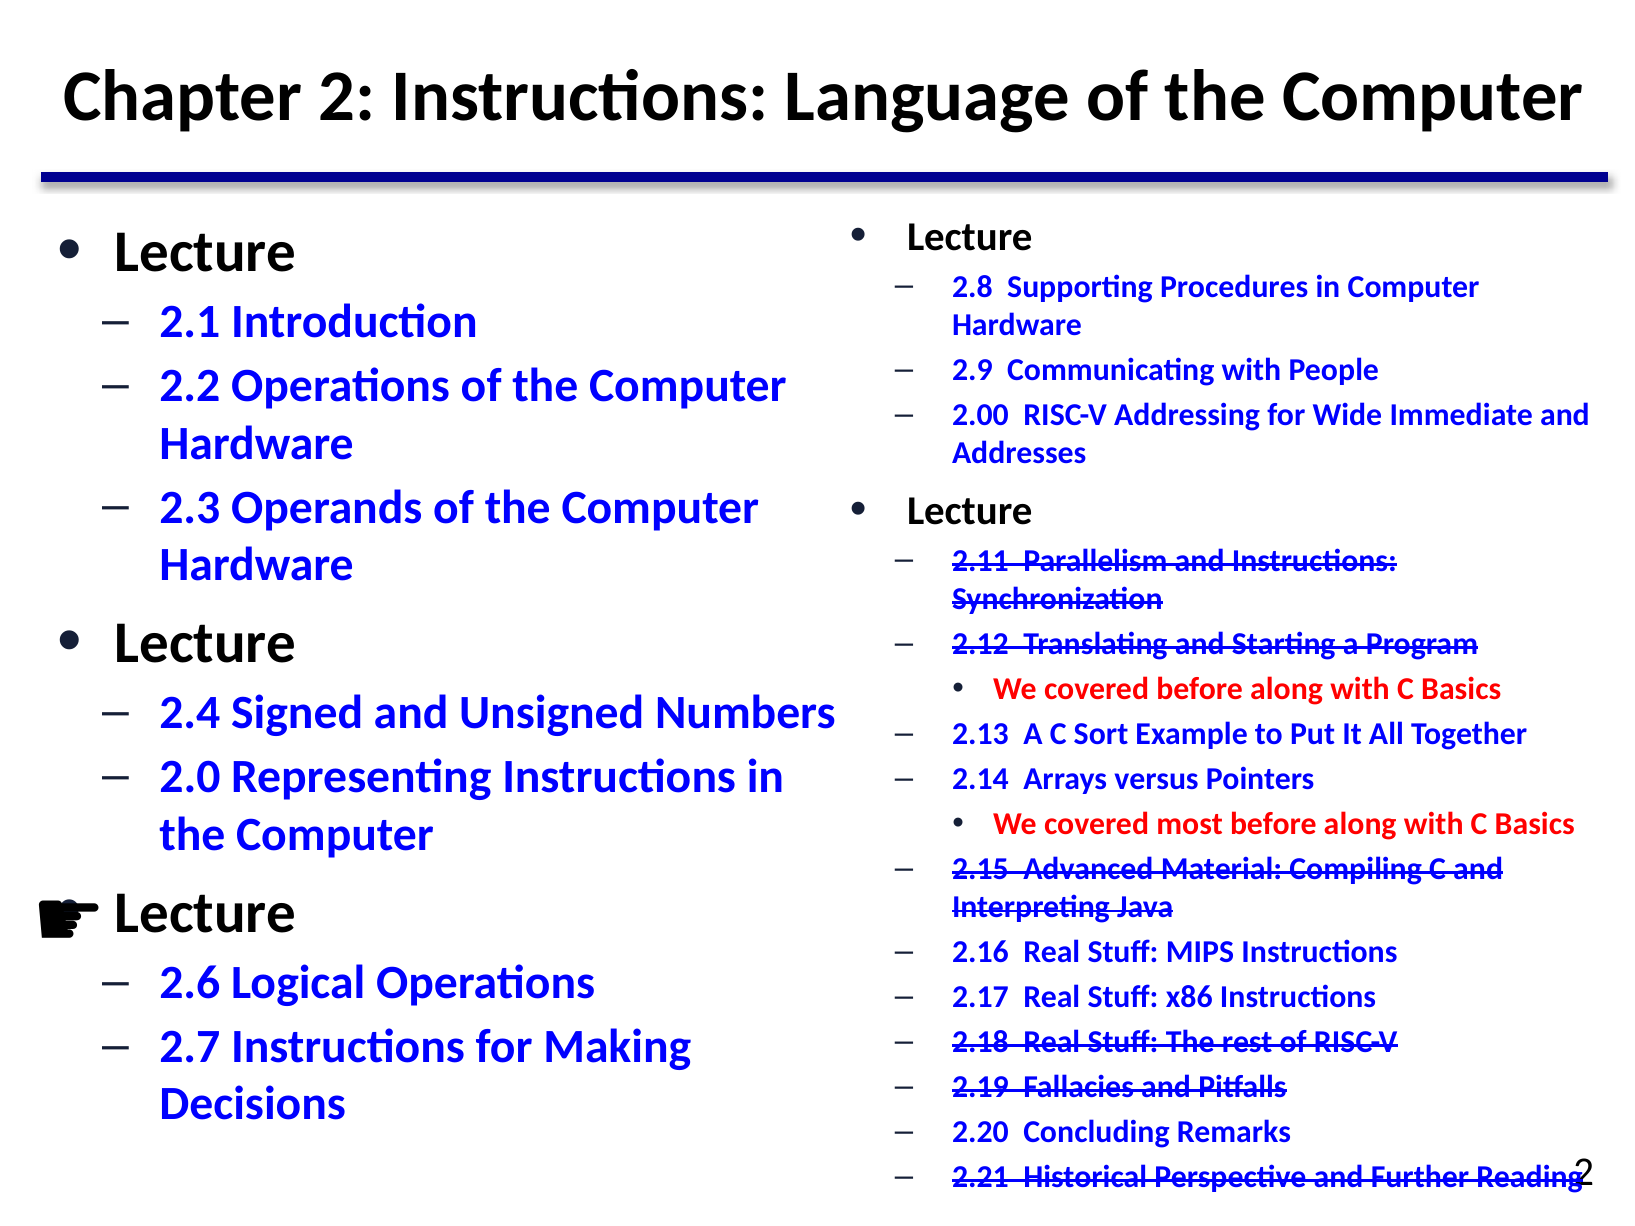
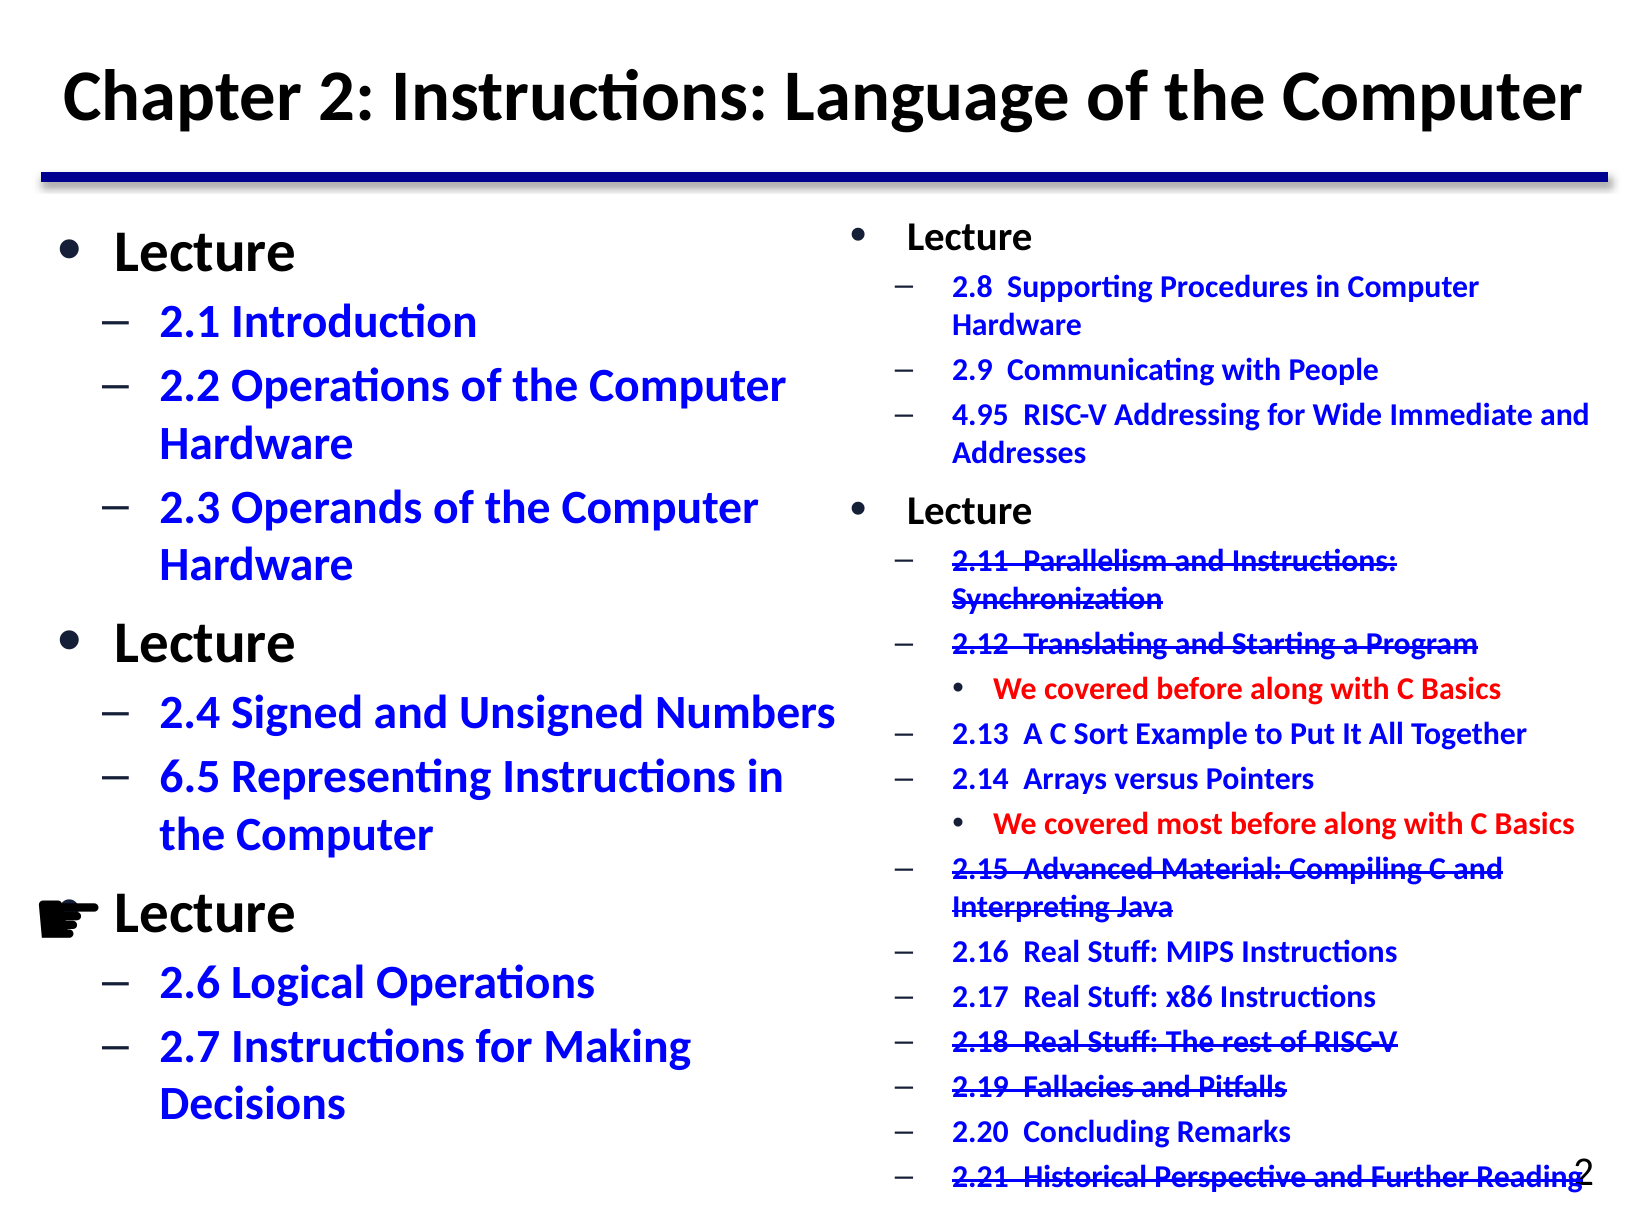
2.00: 2.00 -> 4.95
2.0: 2.0 -> 6.5
